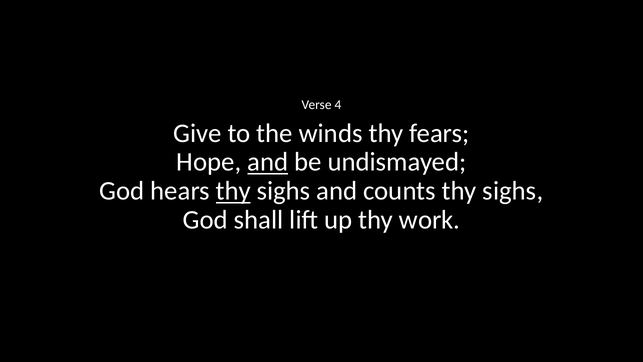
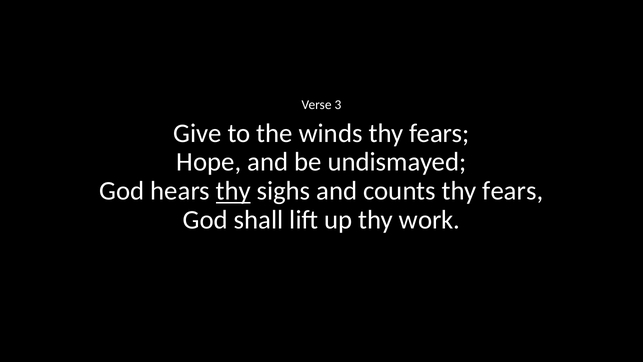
4: 4 -> 3
and at (268, 162) underline: present -> none
counts thy sighs: sighs -> fears
